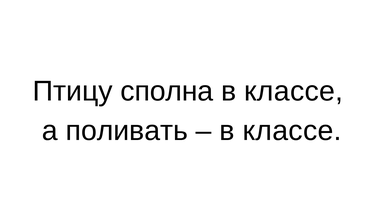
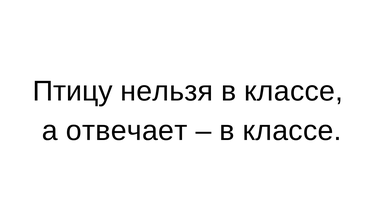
сполна: сполна -> нельзя
поливать: поливать -> отвечает
